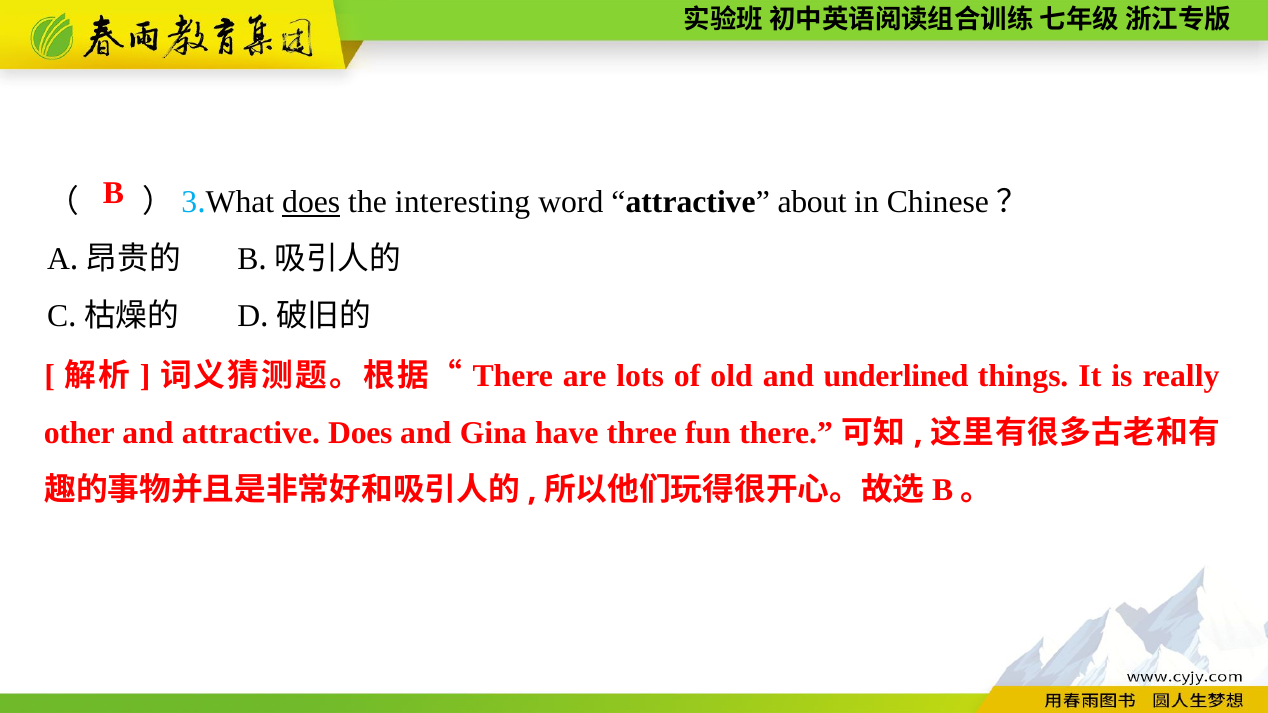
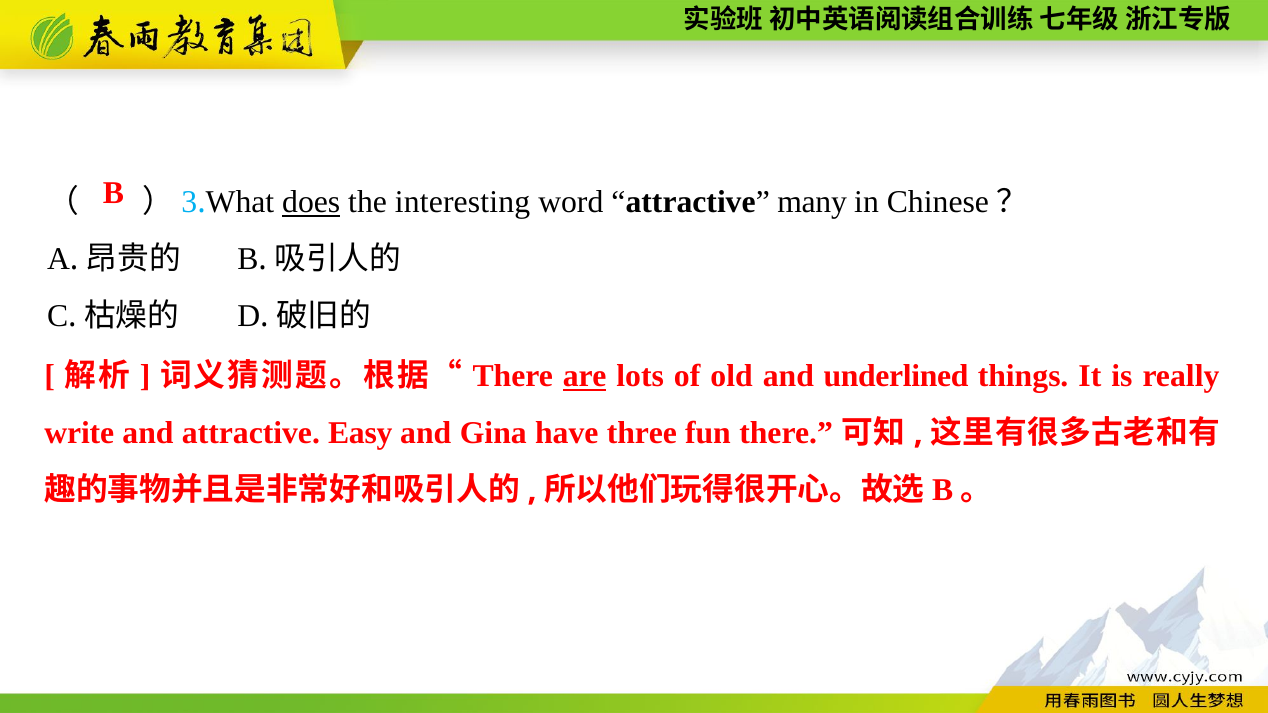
about: about -> many
are underline: none -> present
other: other -> write
attractive Does: Does -> Easy
